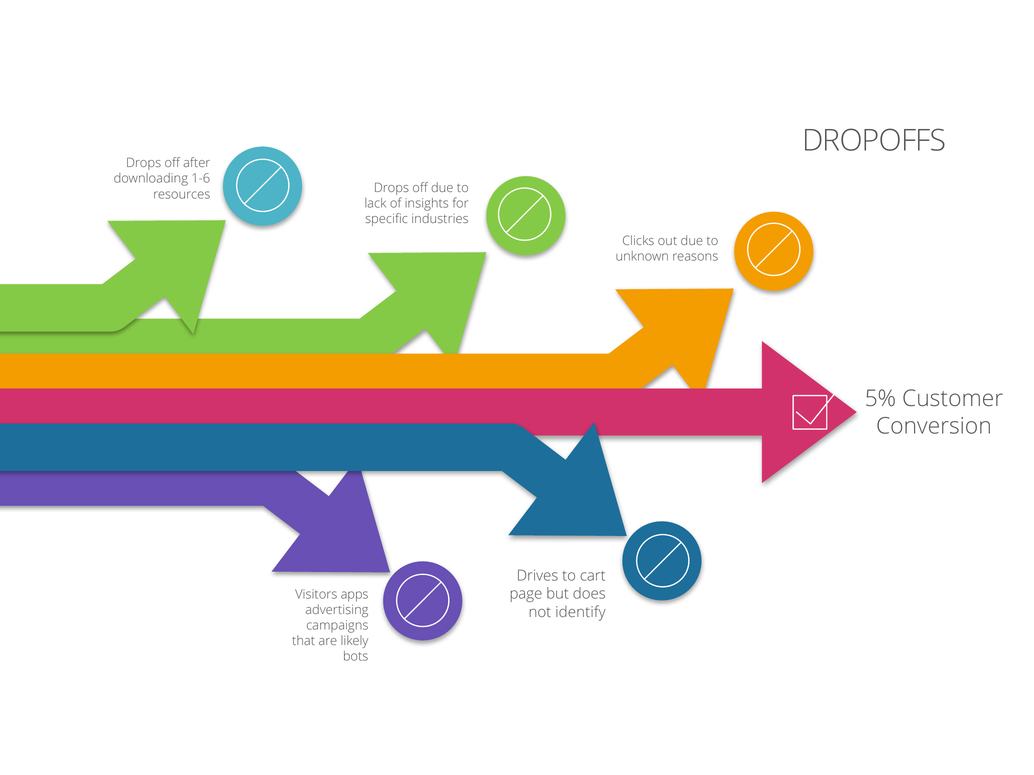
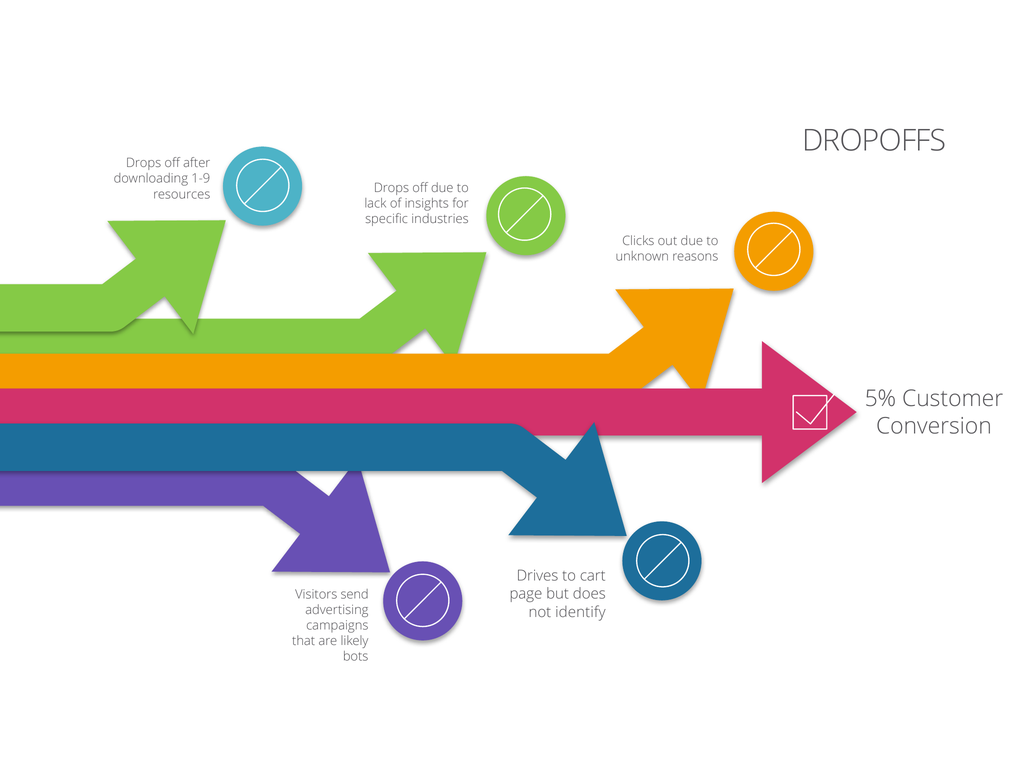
1-6: 1-6 -> 1-9
apps: apps -> send
